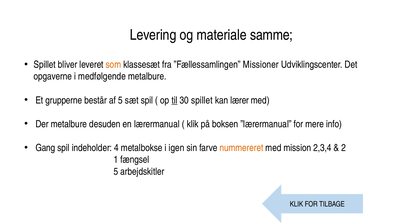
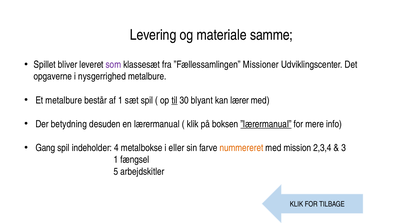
som colour: orange -> purple
medfølgende: medfølgende -> nysgerrighed
Et grupperne: grupperne -> metalbure
af 5: 5 -> 1
30 spillet: spillet -> blyant
Der metalbure: metalbure -> betydning
”lærermanual underline: none -> present
igen: igen -> eller
2: 2 -> 3
